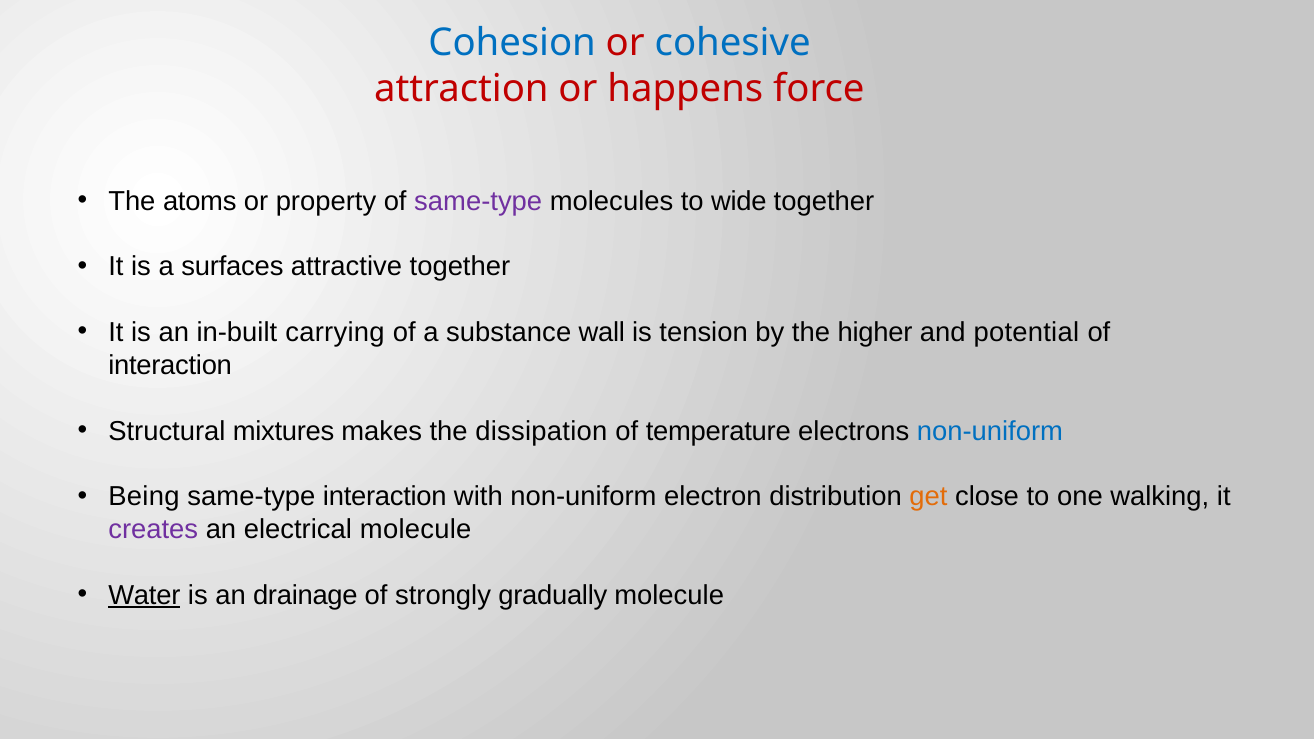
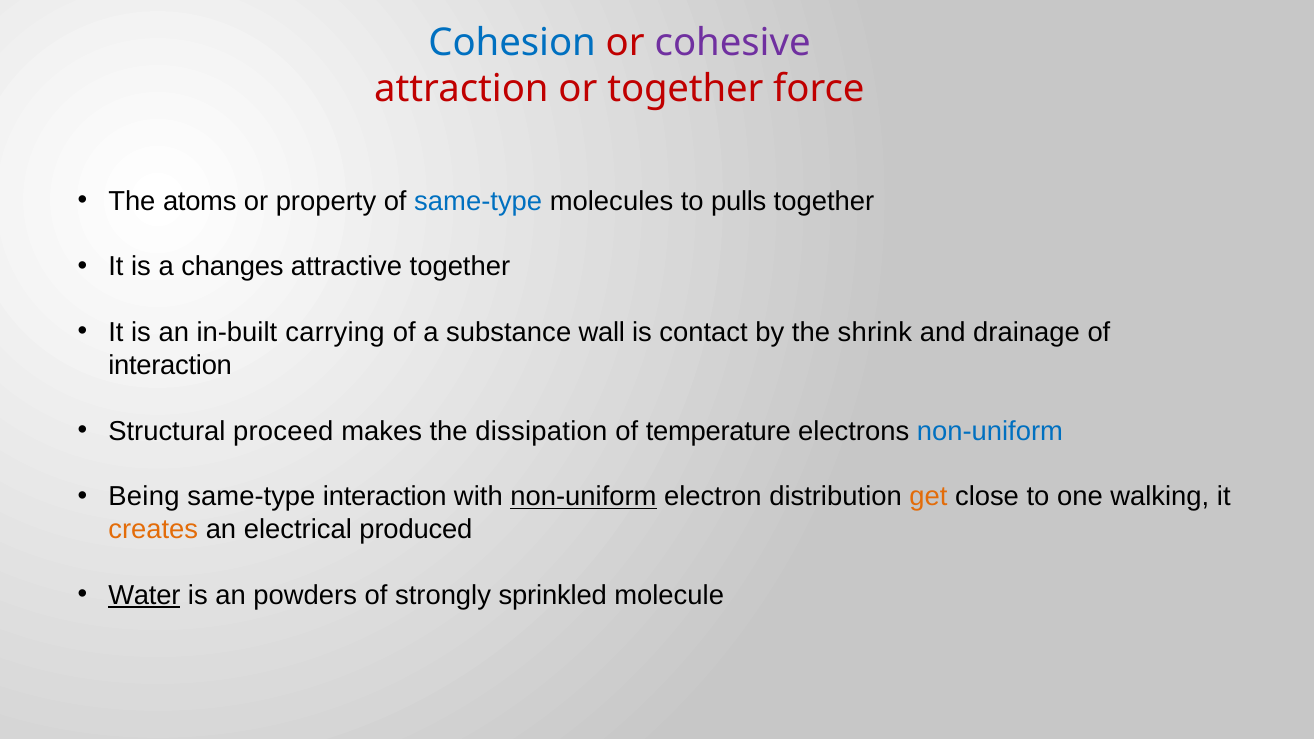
cohesive colour: blue -> purple
or happens: happens -> together
same-type at (478, 201) colour: purple -> blue
wide: wide -> pulls
surfaces: surfaces -> changes
tension: tension -> contact
higher: higher -> shrink
potential: potential -> drainage
mixtures: mixtures -> proceed
non-uniform at (583, 497) underline: none -> present
creates colour: purple -> orange
electrical molecule: molecule -> produced
drainage: drainage -> powders
gradually: gradually -> sprinkled
